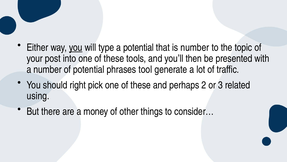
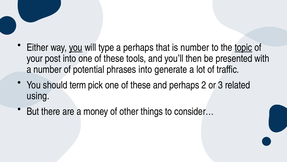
a potential: potential -> perhaps
topic underline: none -> present
phrases tool: tool -> into
right: right -> term
